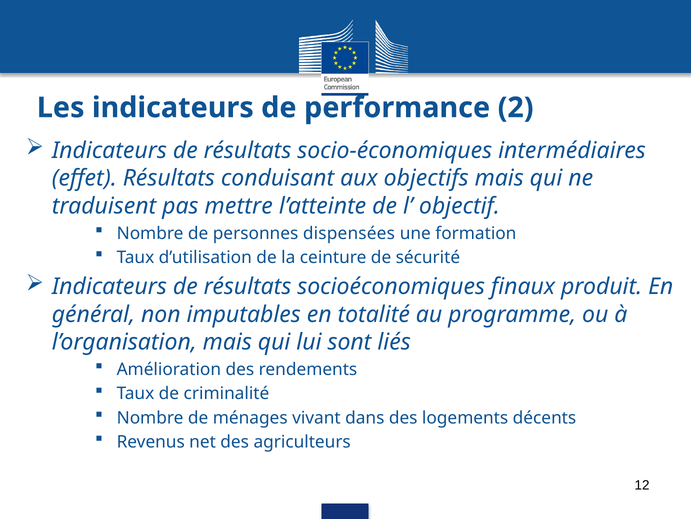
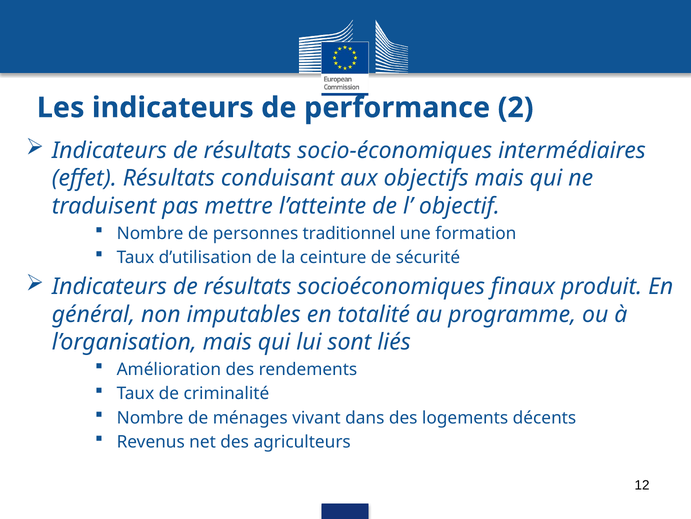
dispensées: dispensées -> traditionnel
